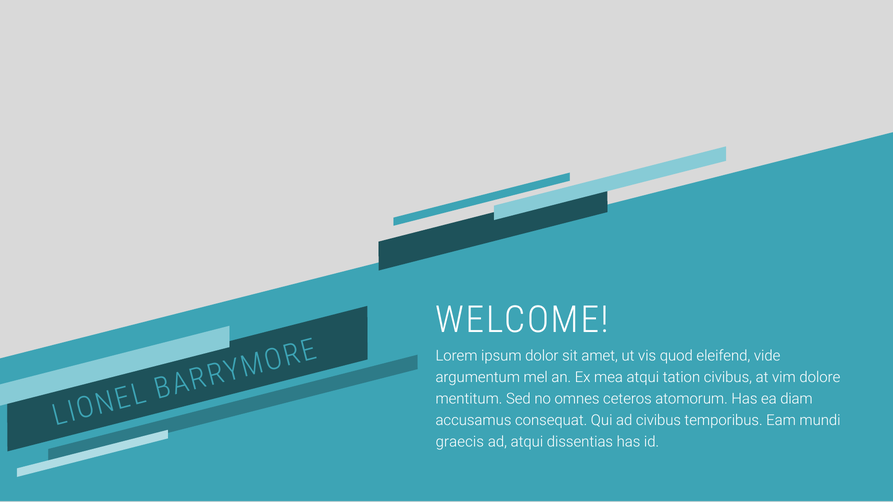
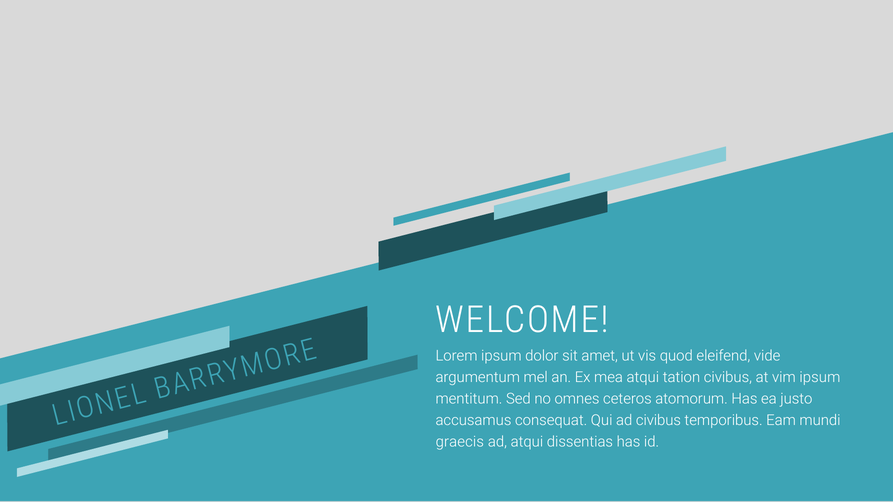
vim dolore: dolore -> ipsum
diam: diam -> justo
